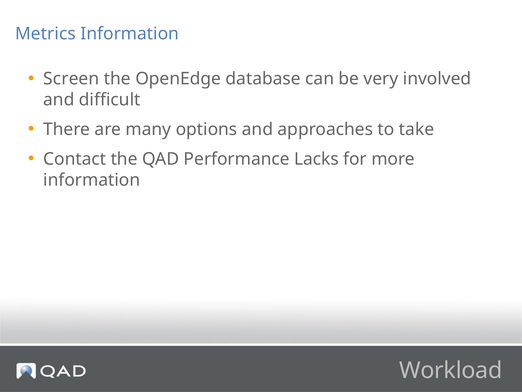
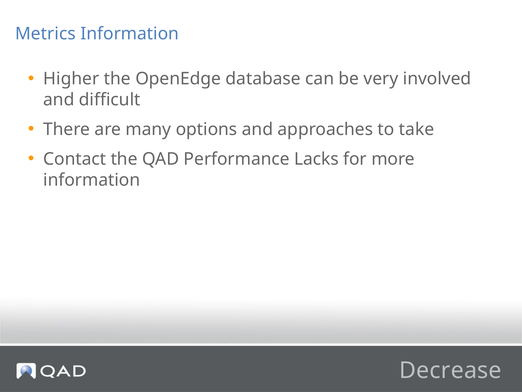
Screen: Screen -> Higher
Workload: Workload -> Decrease
